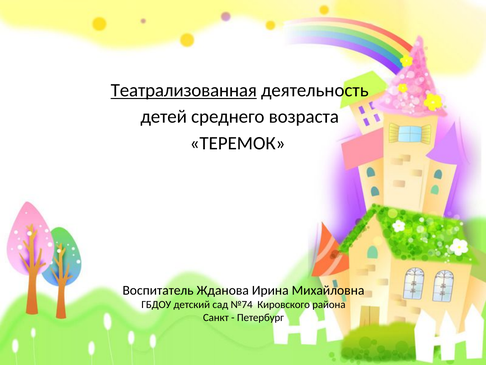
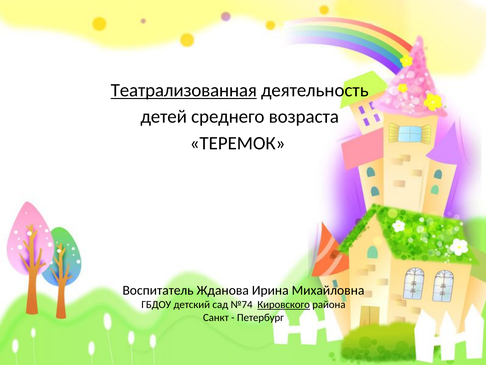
Кировского underline: none -> present
